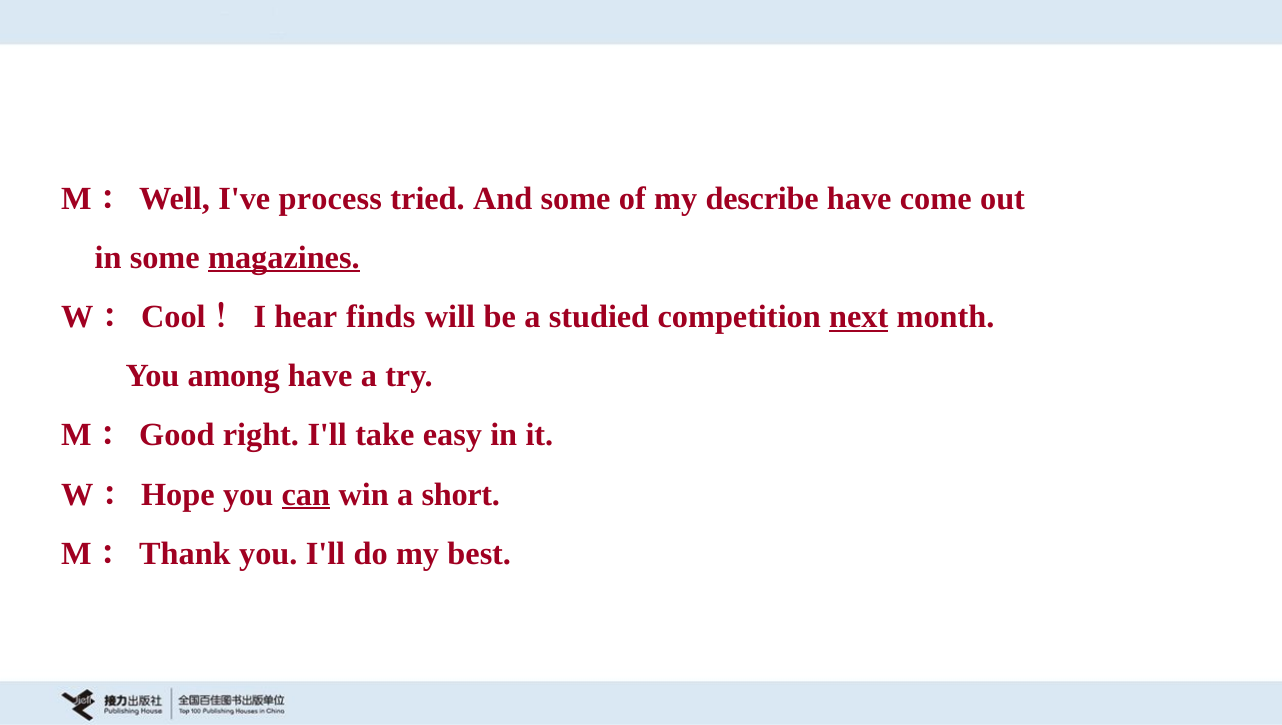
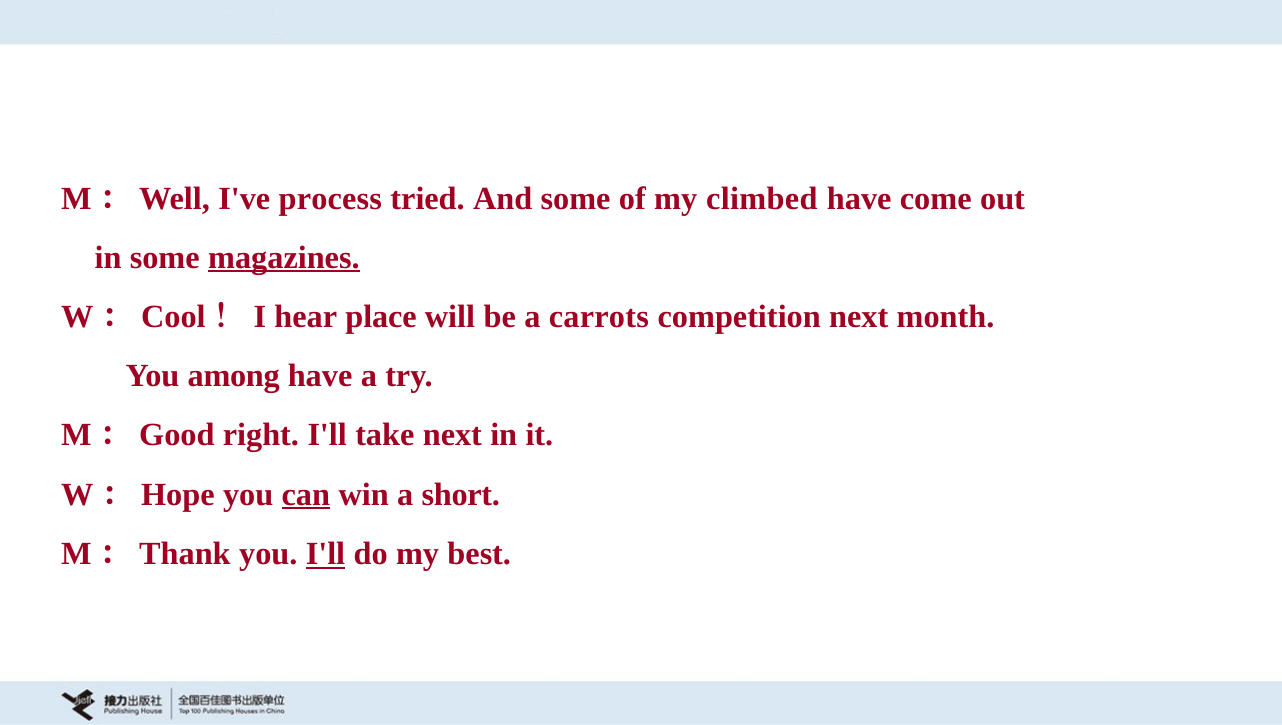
describe: describe -> climbed
finds: finds -> place
studied: studied -> carrots
next at (859, 317) underline: present -> none
take easy: easy -> next
I'll at (326, 554) underline: none -> present
